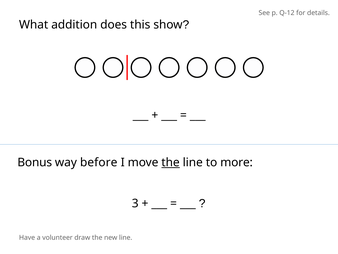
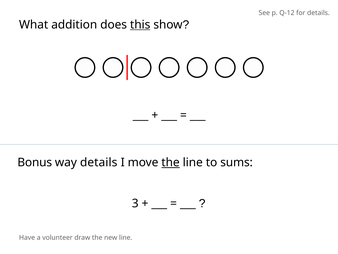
this underline: none -> present
way before: before -> details
more: more -> sums
